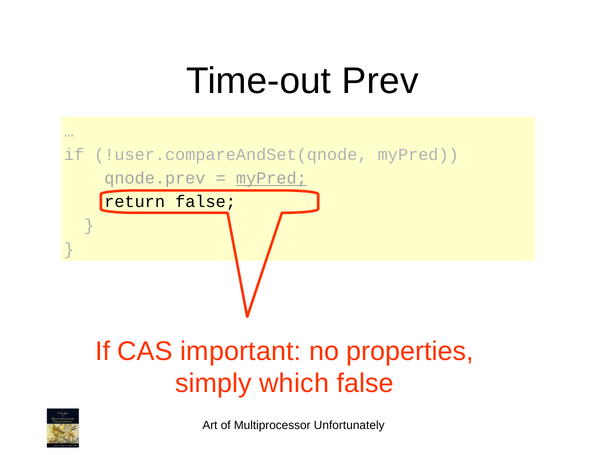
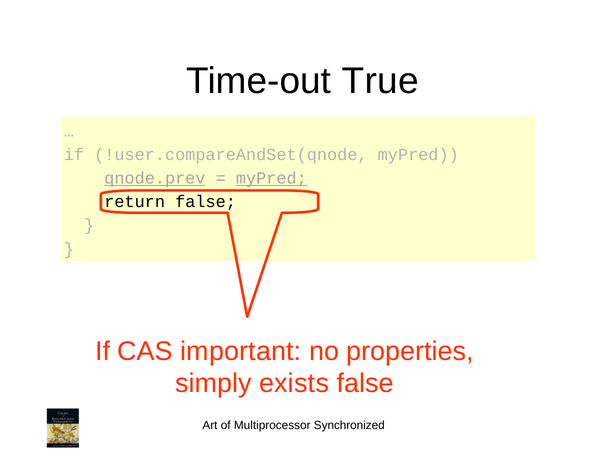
Prev: Prev -> True
qnode.prev underline: none -> present
which: which -> exists
Unfortunately: Unfortunately -> Synchronized
